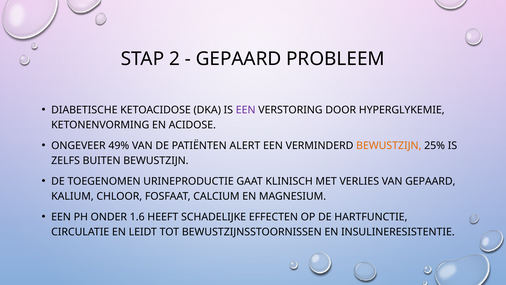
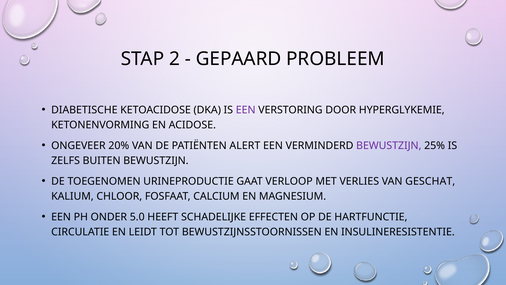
49%: 49% -> 20%
BEWUSTZIJN at (389, 145) colour: orange -> purple
KLINISCH: KLINISCH -> VERLOOP
VAN GEPAARD: GEPAARD -> GESCHAT
1.6: 1.6 -> 5.0
